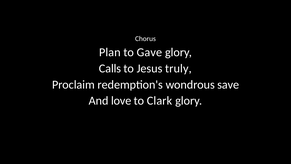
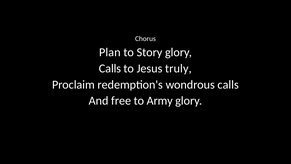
Gave: Gave -> Story
wondrous save: save -> calls
love: love -> free
Clark: Clark -> Army
